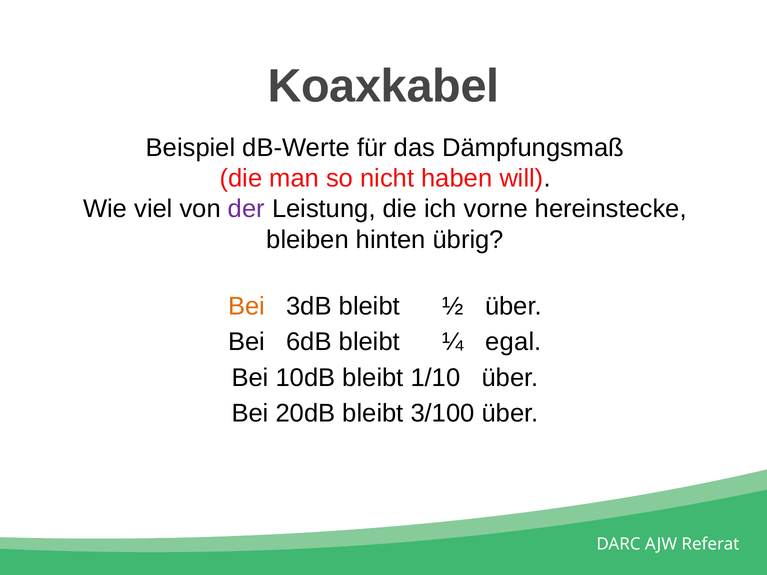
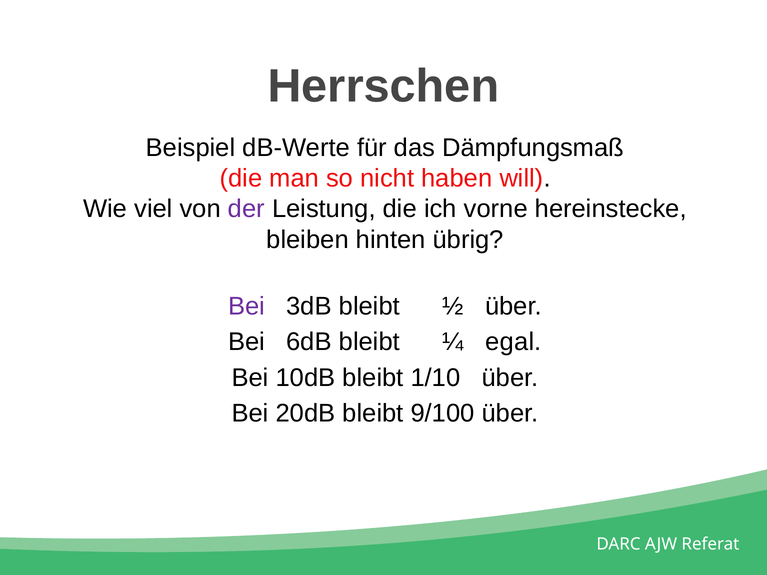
Koaxkabel: Koaxkabel -> Herrschen
Bei at (247, 306) colour: orange -> purple
3/100: 3/100 -> 9/100
